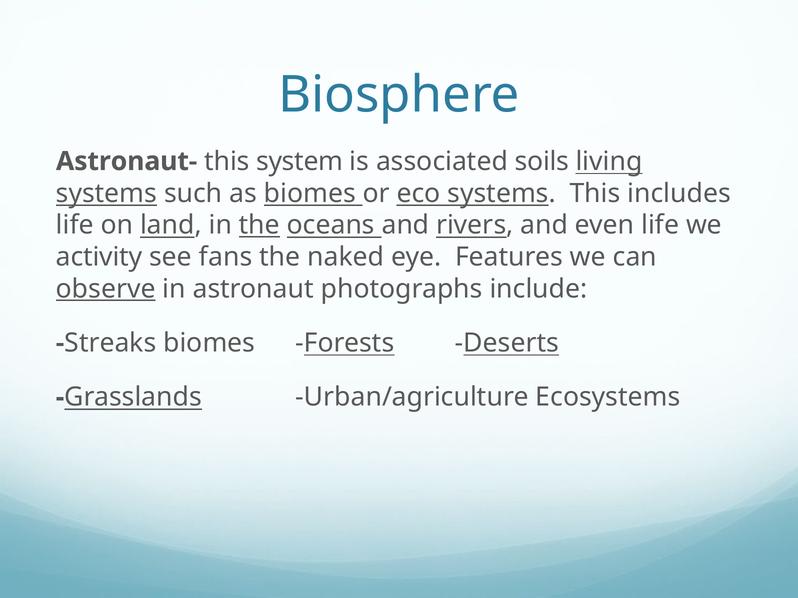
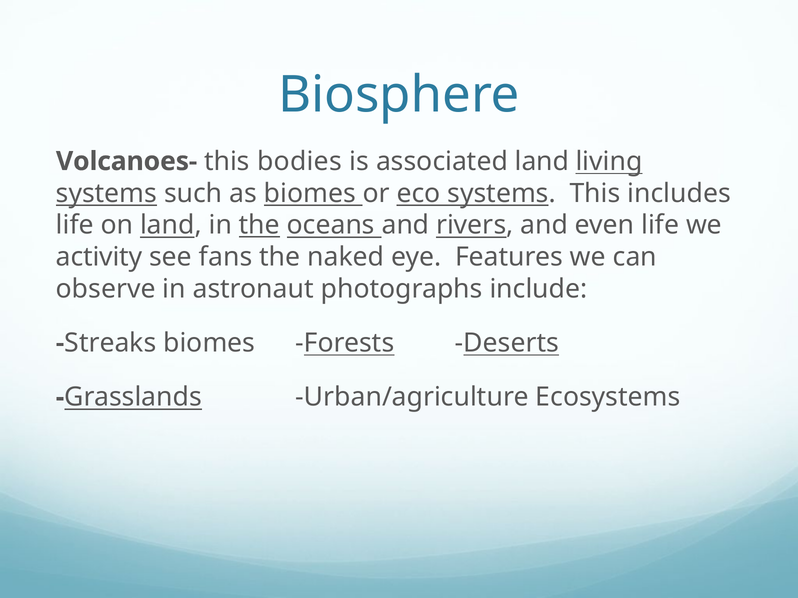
Astronaut-: Astronaut- -> Volcanoes-
system: system -> bodies
associated soils: soils -> land
observe underline: present -> none
